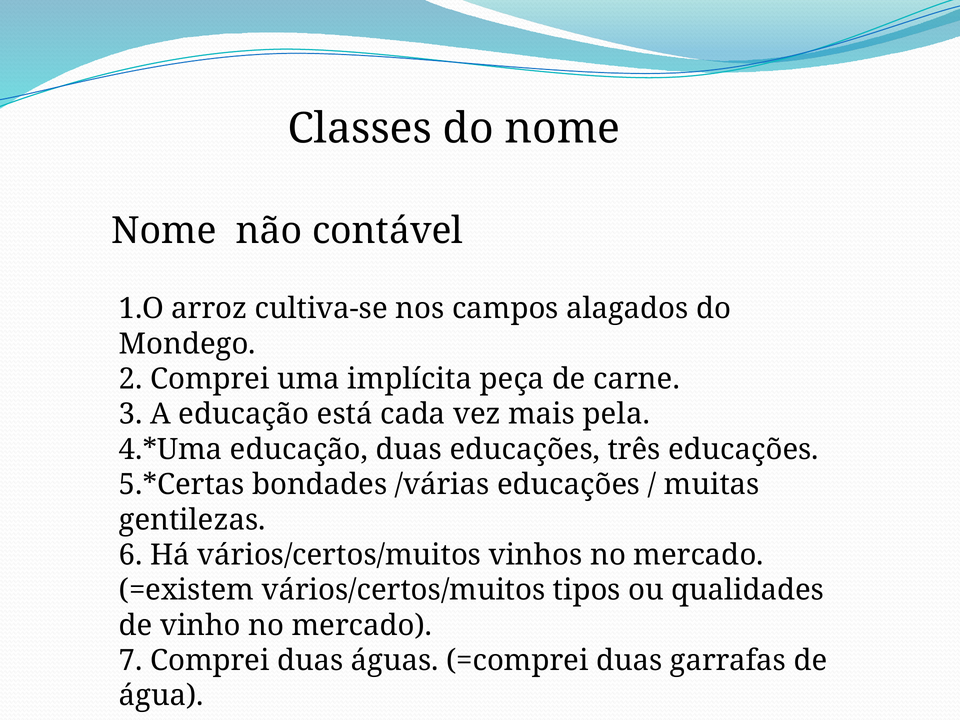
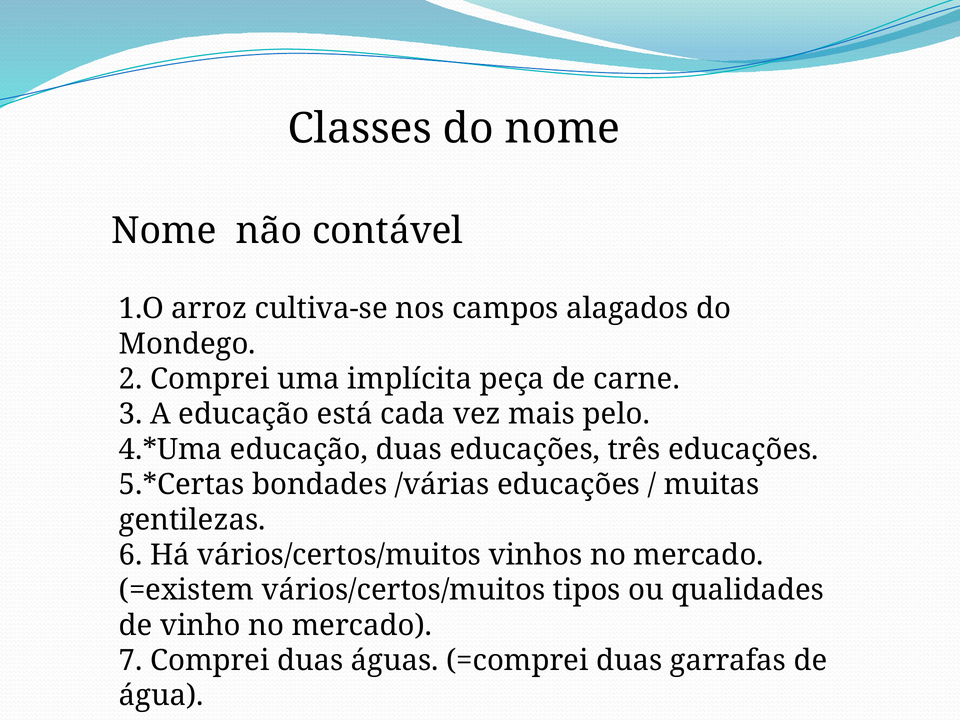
pela: pela -> pelo
